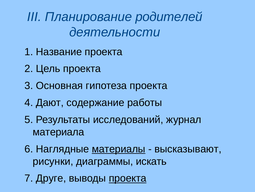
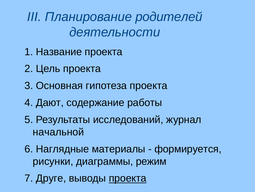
материала: материала -> начальной
материалы underline: present -> none
высказывают: высказывают -> формируется
искать: искать -> режим
